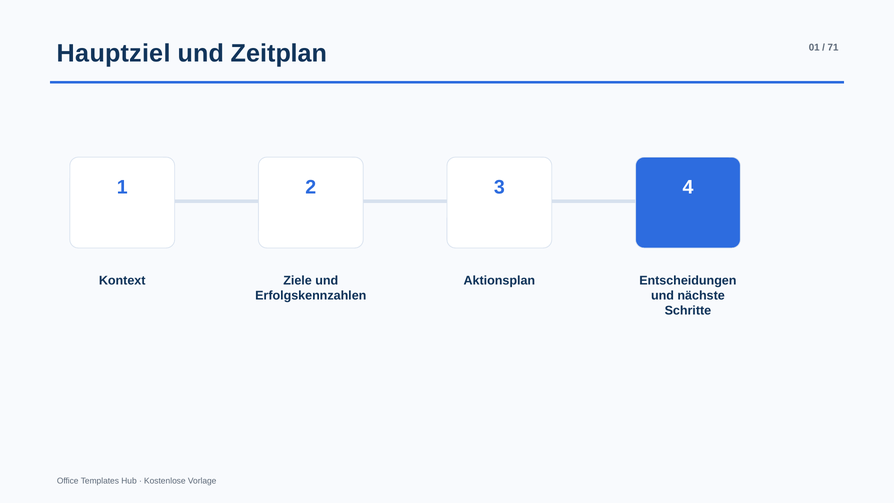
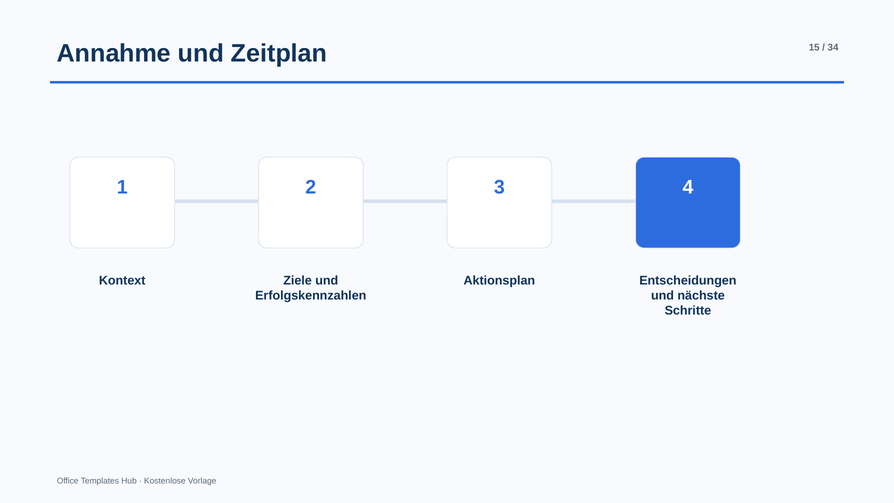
Hauptziel: Hauptziel -> Annahme
01: 01 -> 15
71: 71 -> 34
